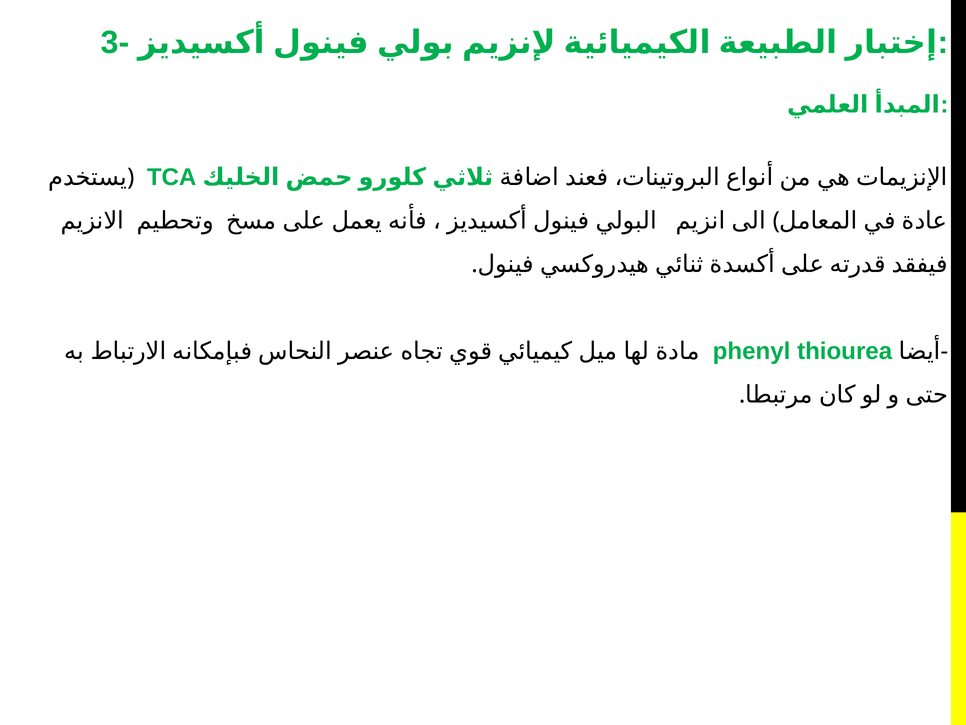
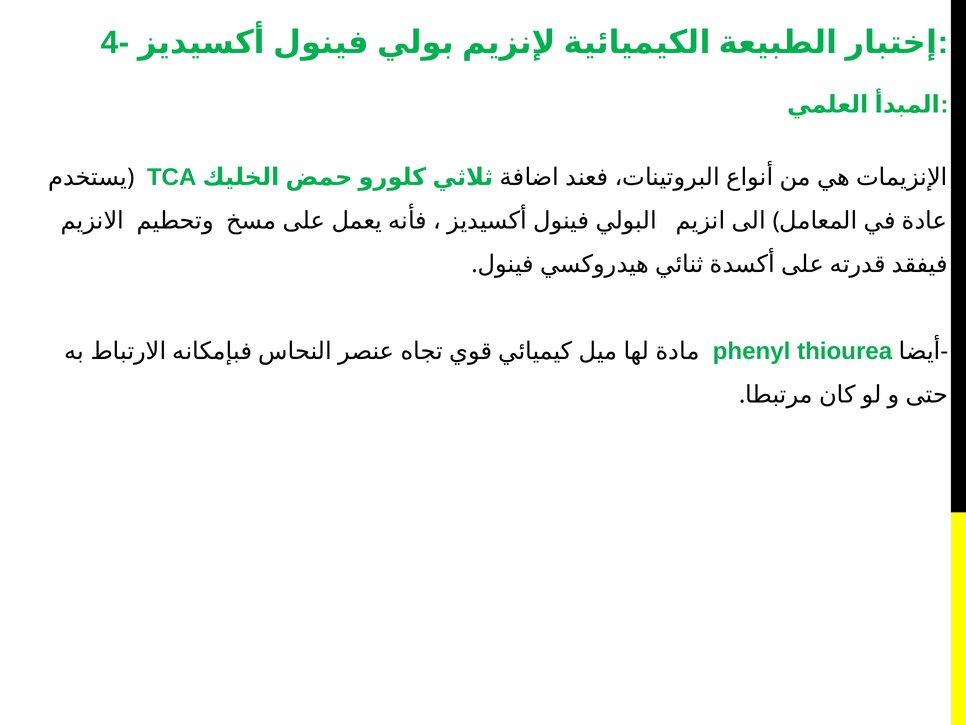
3-: 3- -> 4-
